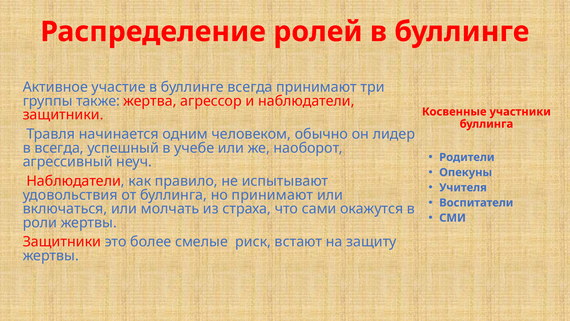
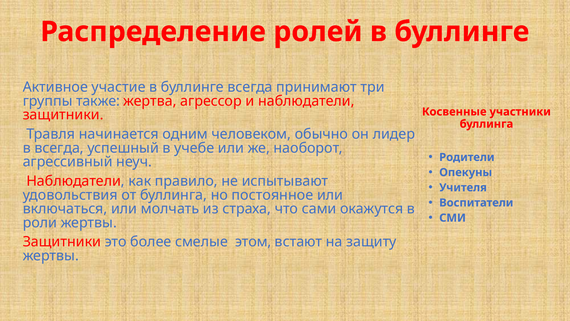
но принимают: принимают -> постоянное
риск: риск -> этом
